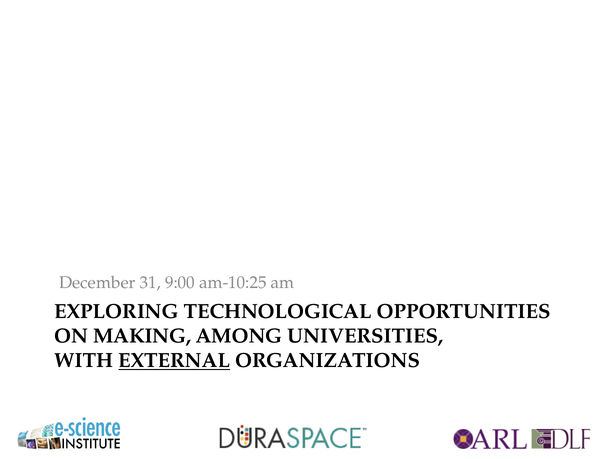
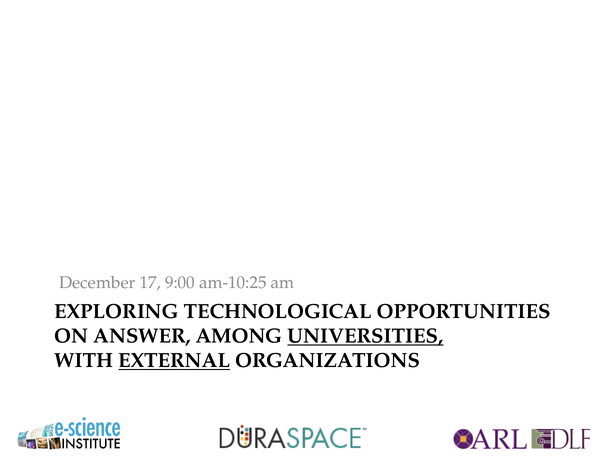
31: 31 -> 17
MAKING: MAKING -> ANSWER
UNIVERSITIES underline: none -> present
